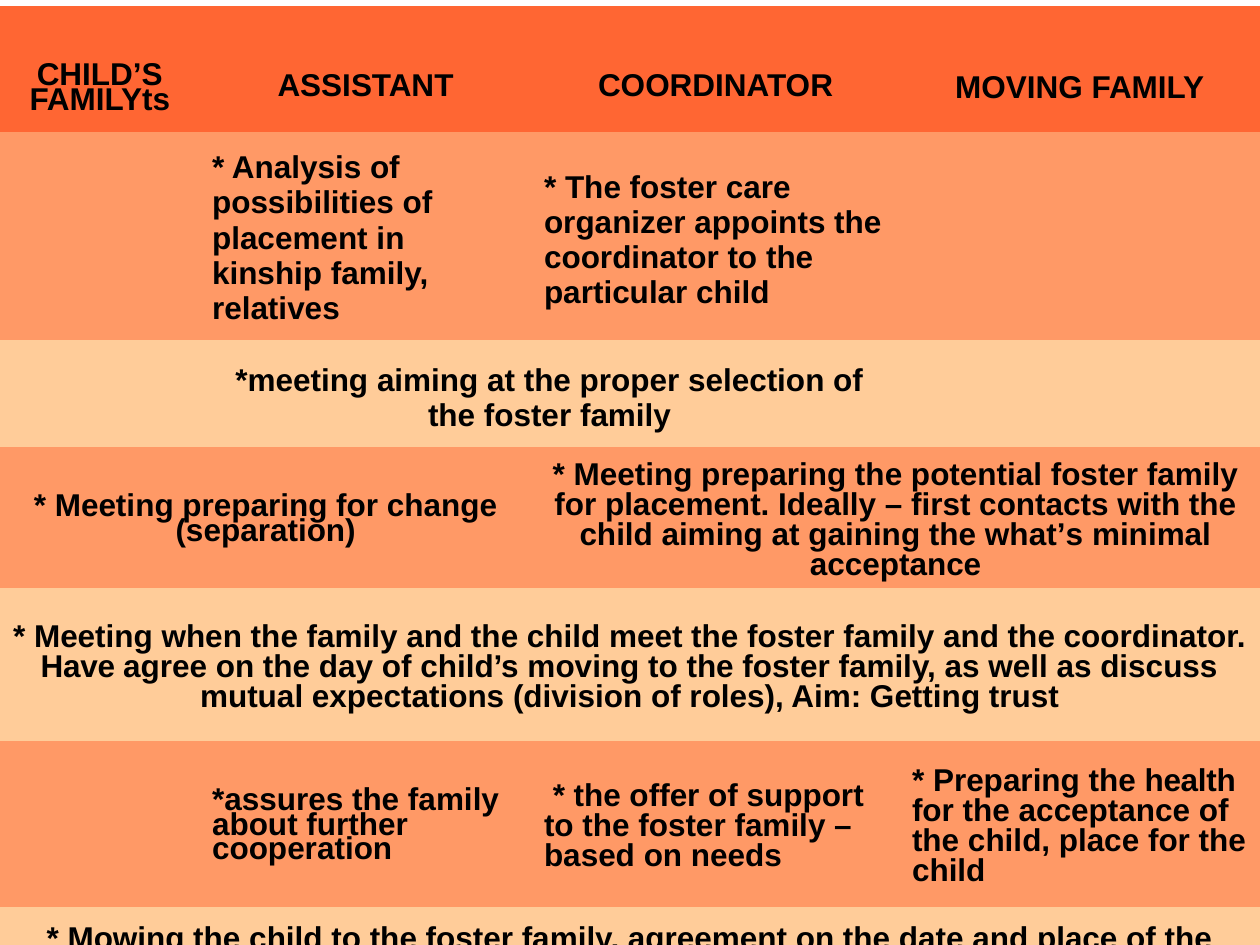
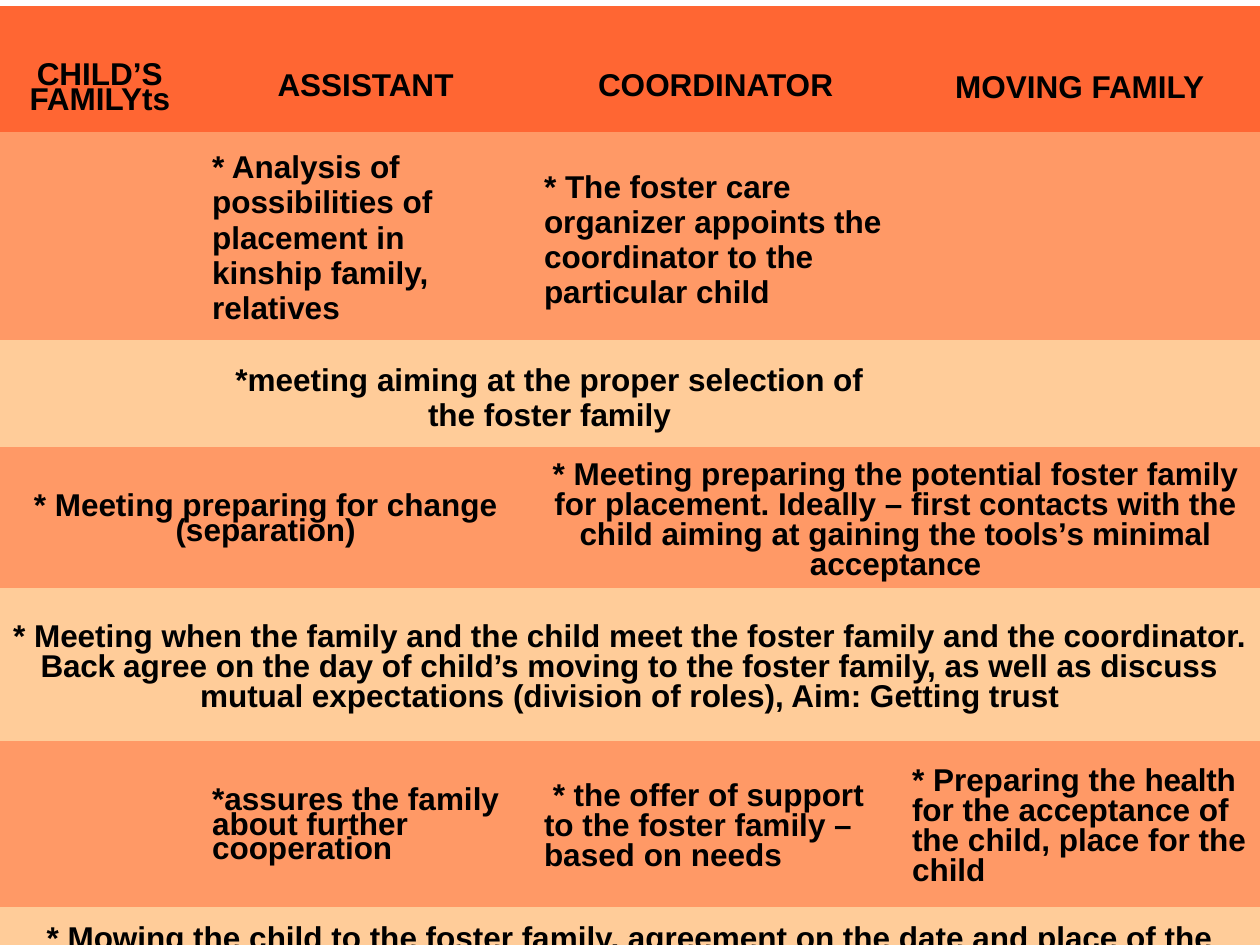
what’s: what’s -> tools’s
Have: Have -> Back
